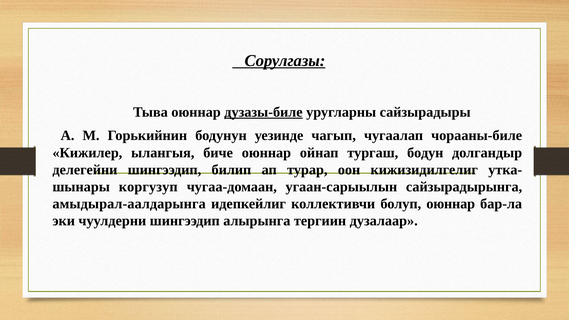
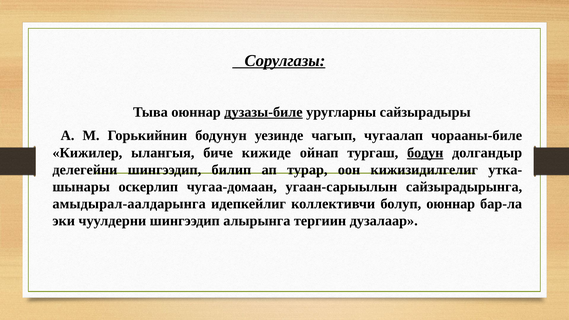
биче оюннар: оюннар -> кижиде
бодун underline: none -> present
коргузуп: коргузуп -> оскерлип
